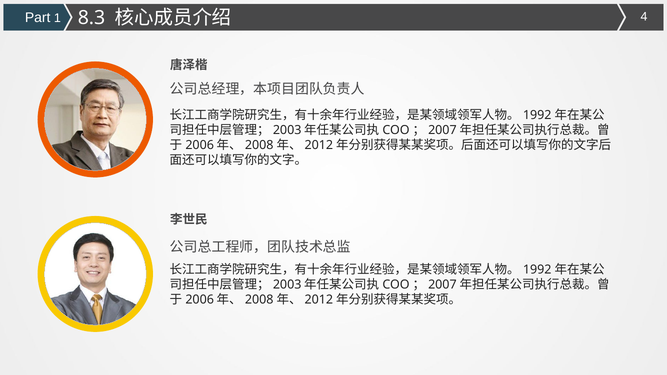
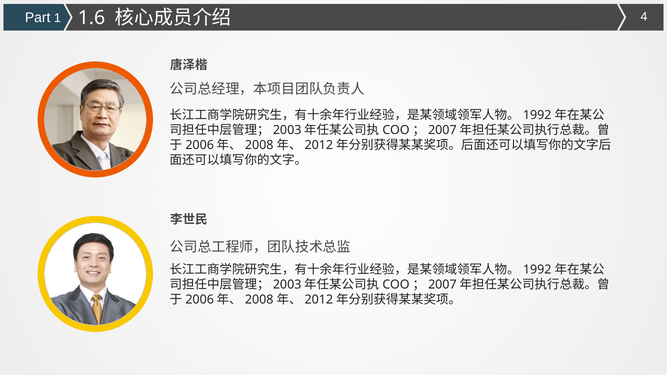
8.3: 8.3 -> 1.6
